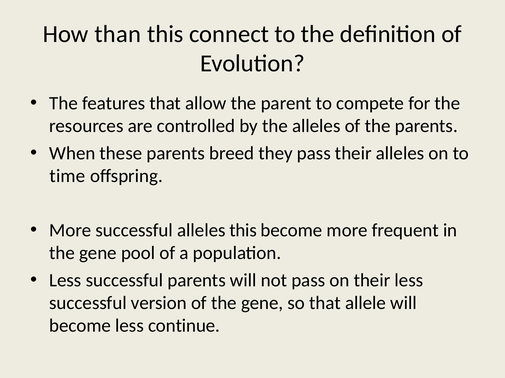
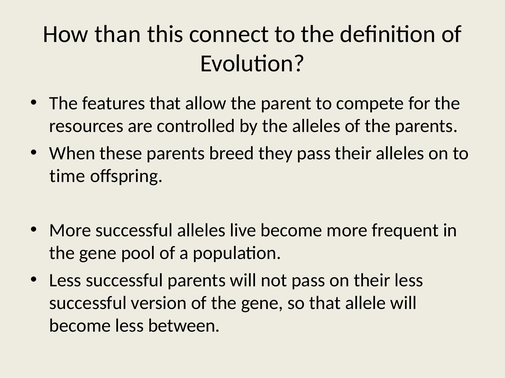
alleles this: this -> live
continue: continue -> between
